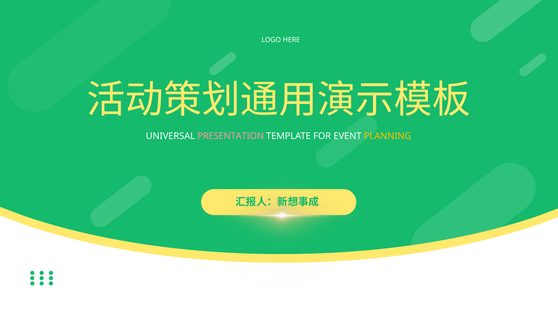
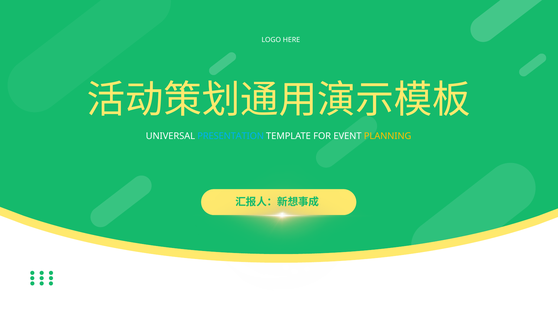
PRESENTATION colour: pink -> light blue
